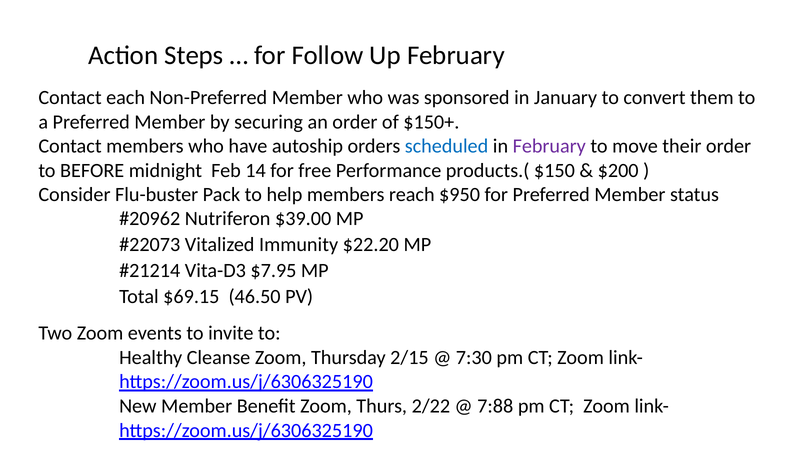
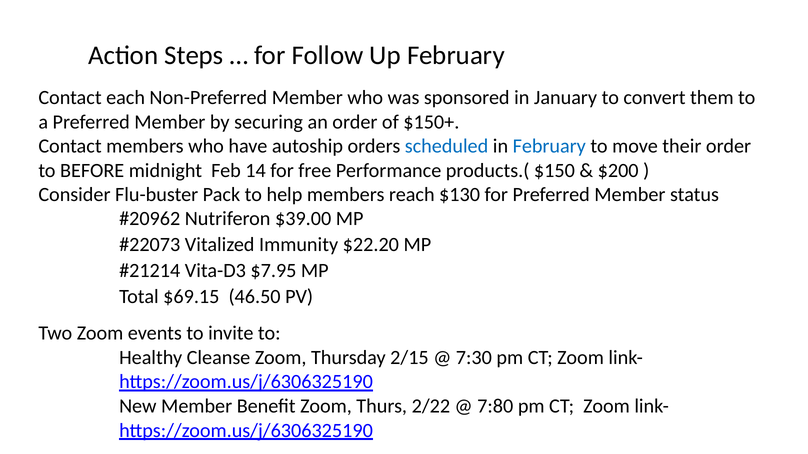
February at (549, 146) colour: purple -> blue
$950: $950 -> $130
7:88: 7:88 -> 7:80
